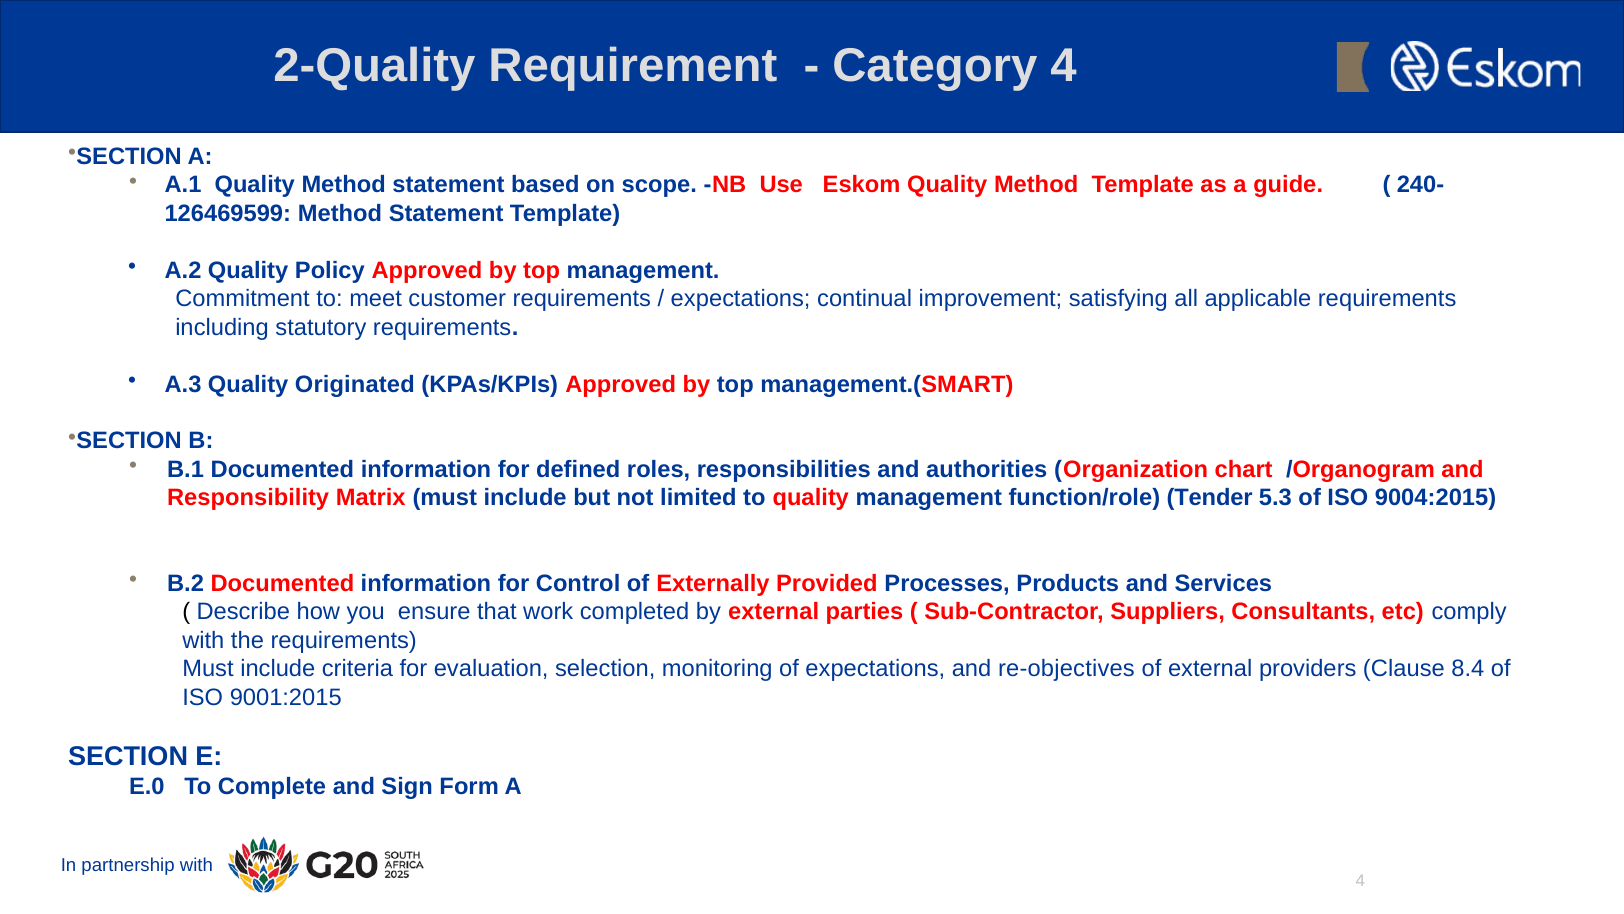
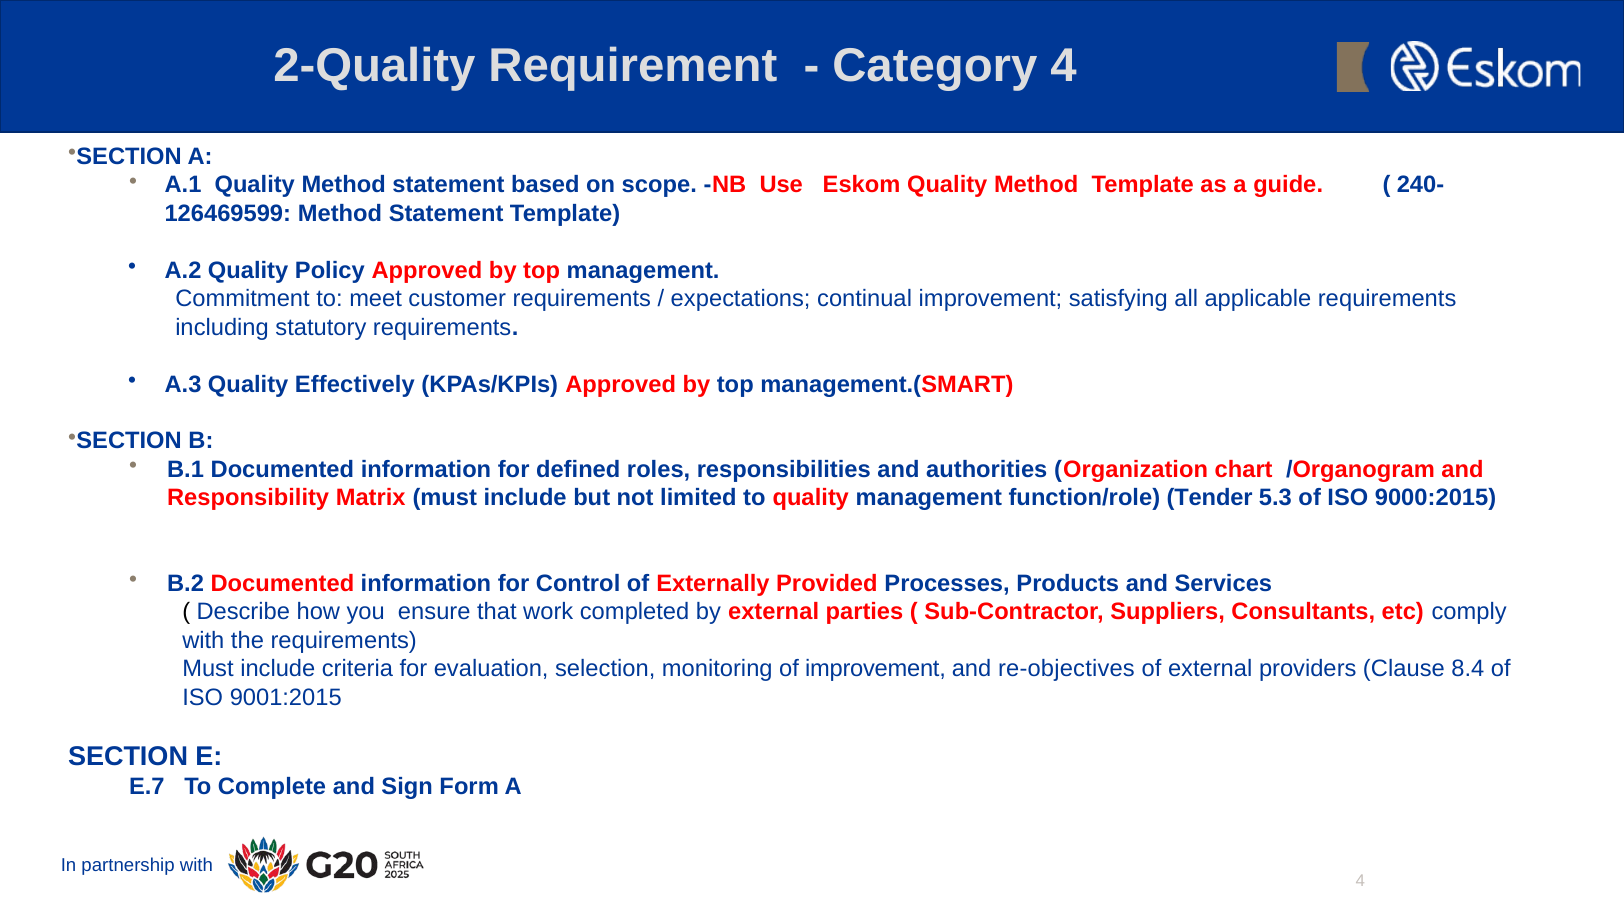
Originated: Originated -> Effectively
9004:2015: 9004:2015 -> 9000:2015
of expectations: expectations -> improvement
E.0: E.0 -> E.7
